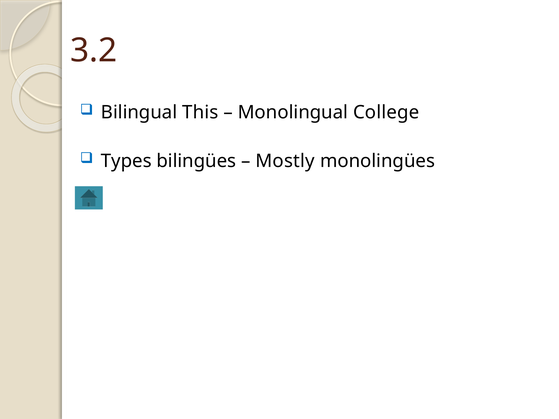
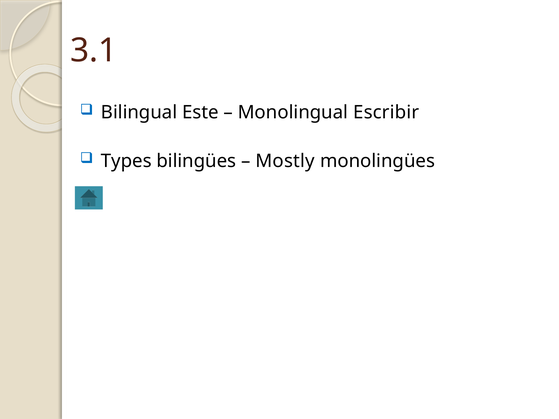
3.2: 3.2 -> 3.1
This: This -> Este
College: College -> Escribir
